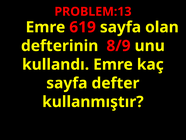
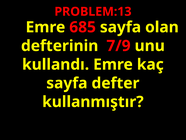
619: 619 -> 685
8/9: 8/9 -> 7/9
